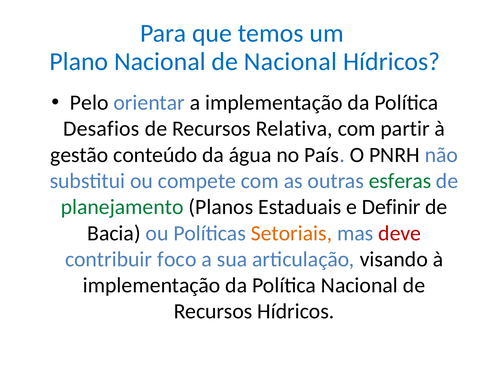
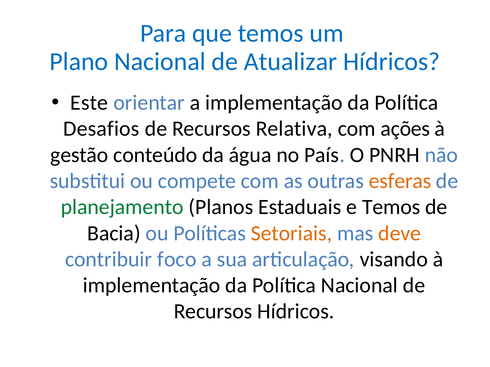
de Nacional: Nacional -> Atualizar
Pelo: Pelo -> Este
partir: partir -> ações
esferas colour: green -> orange
e Definir: Definir -> Temos
deve colour: red -> orange
